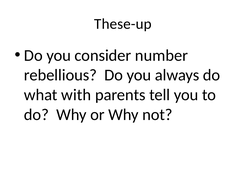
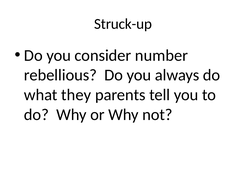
These-up: These-up -> Struck-up
with: with -> they
